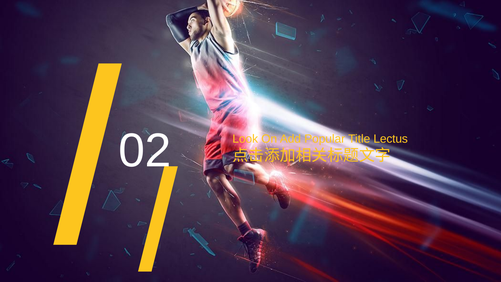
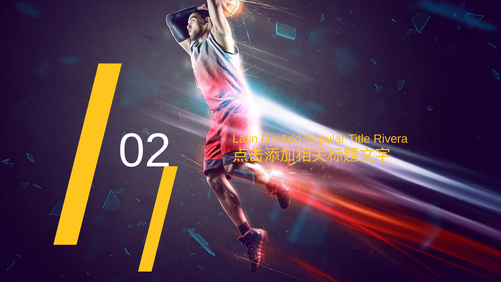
Look: Look -> Latin
Lectus: Lectus -> Rivera
